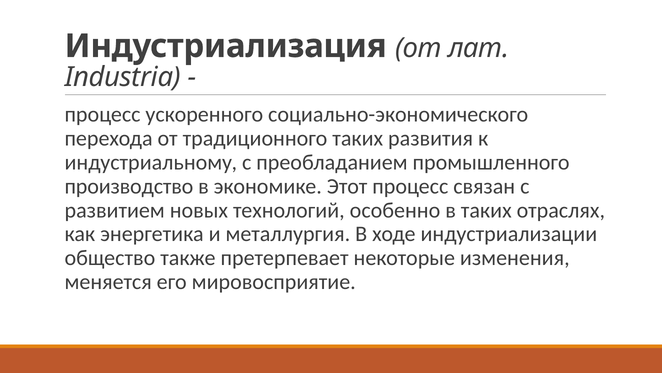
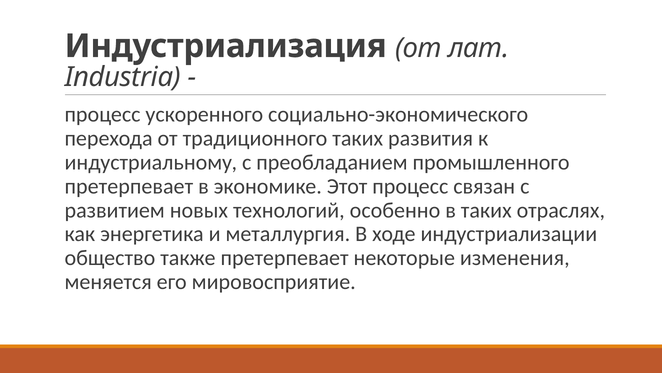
производство at (129, 186): производство -> претерпевает
